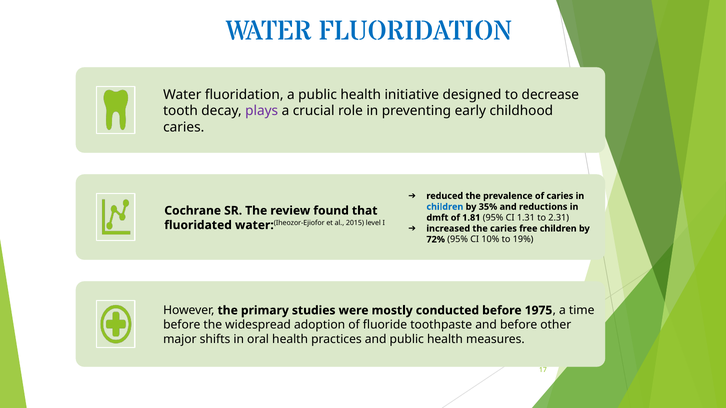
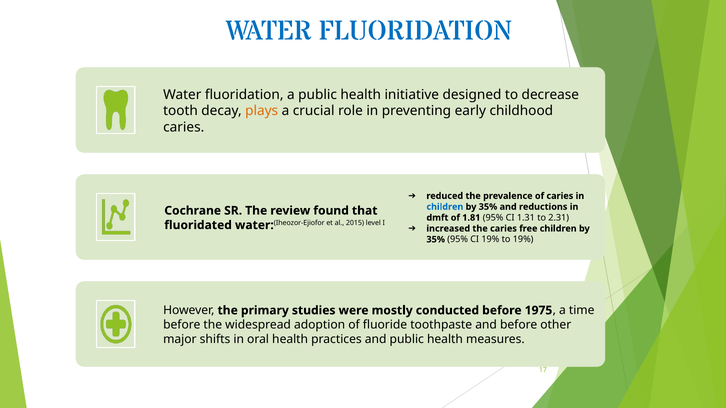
plays colour: purple -> orange
72% at (436, 240): 72% -> 35%
CI 10%: 10% -> 19%
